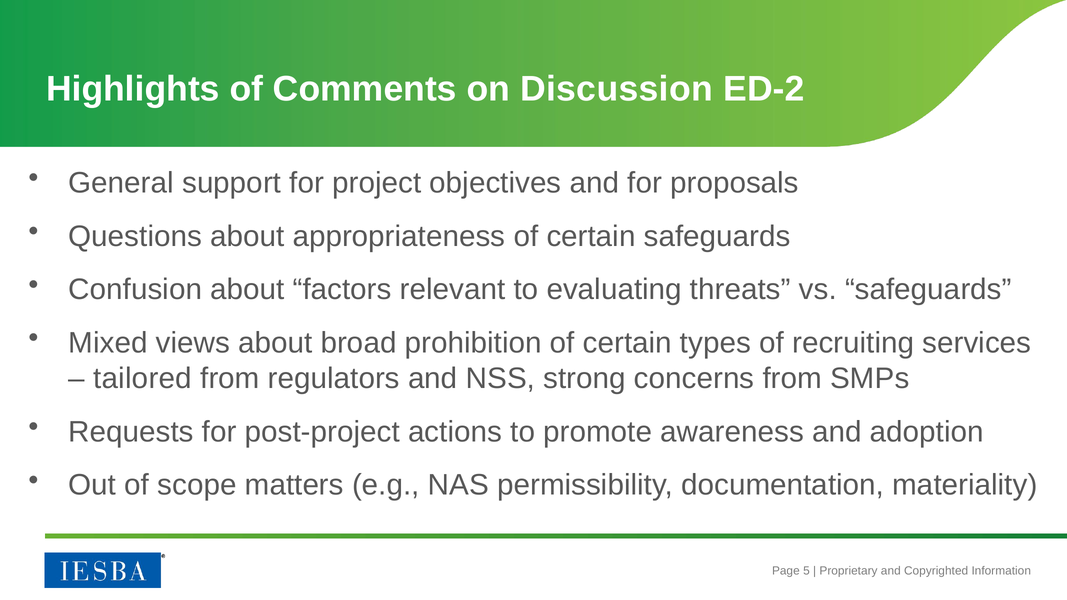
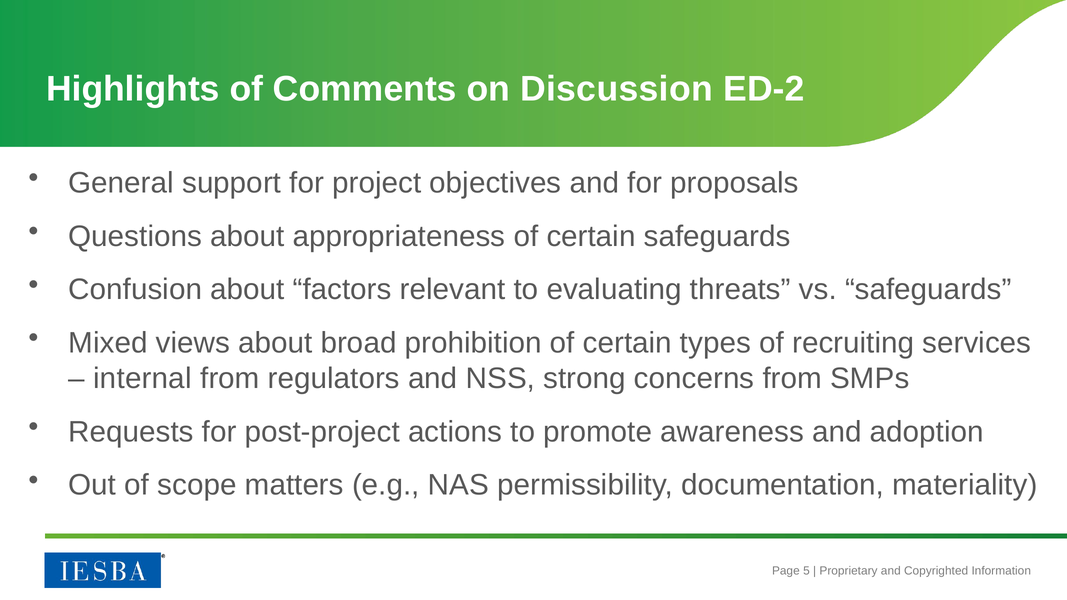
tailored: tailored -> internal
